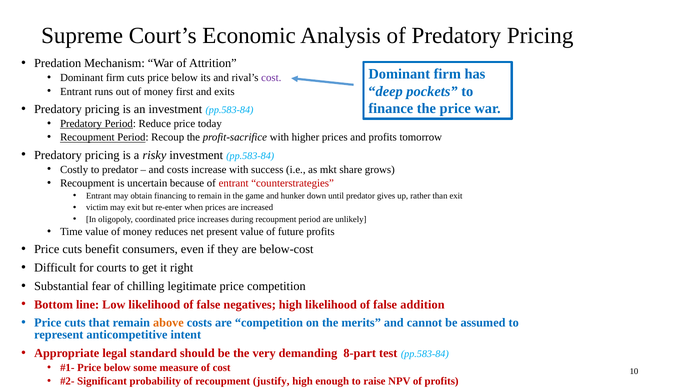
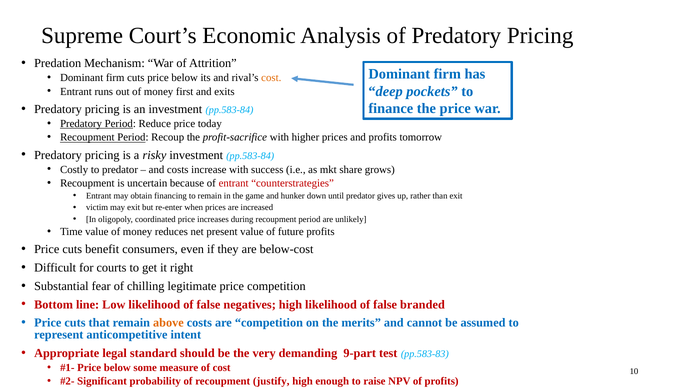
cost at (271, 78) colour: purple -> orange
addition: addition -> branded
8-part: 8-part -> 9-part
test pp.583-84: pp.583-84 -> pp.583-83
